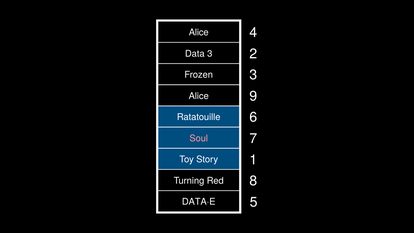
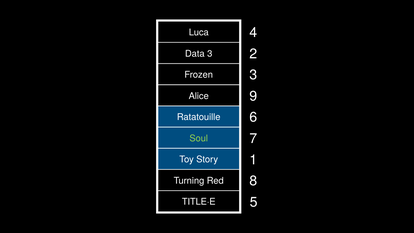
Alice at (199, 32): Alice -> Luca
Soul colour: pink -> light green
DATA·E: DATA·E -> TITLE·E
